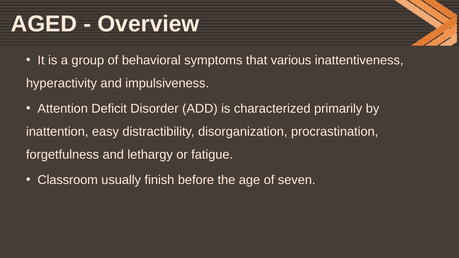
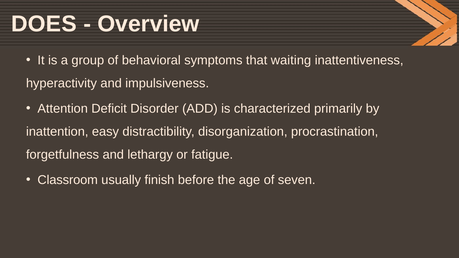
AGED: AGED -> DOES
various: various -> waiting
